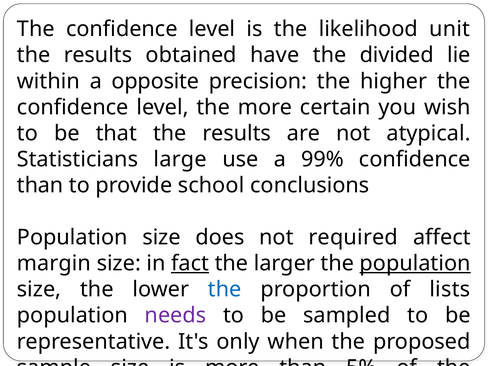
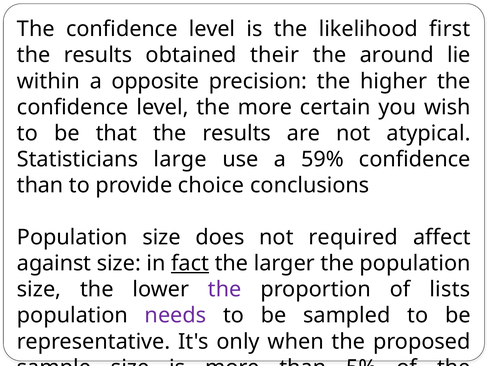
unit: unit -> first
have: have -> their
divided: divided -> around
99%: 99% -> 59%
school: school -> choice
margin: margin -> against
population at (415, 263) underline: present -> none
the at (225, 289) colour: blue -> purple
